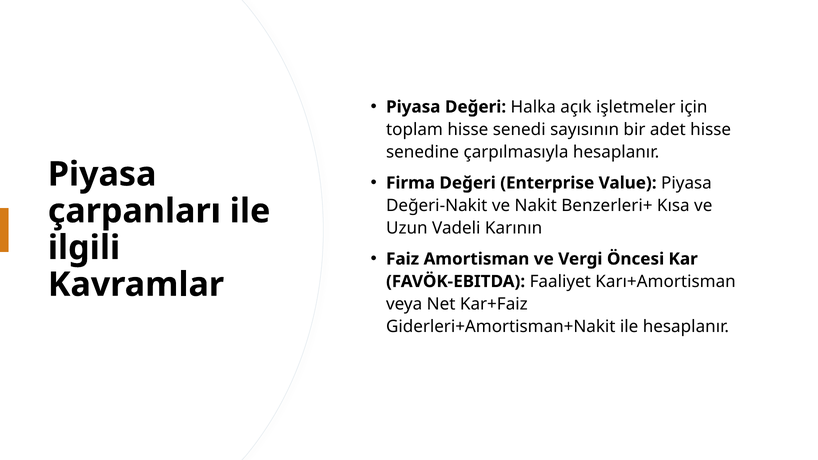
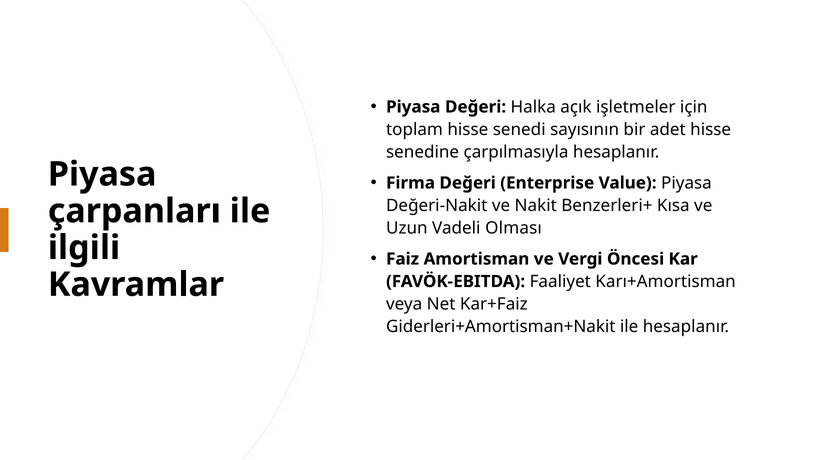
Karının: Karının -> Olması
